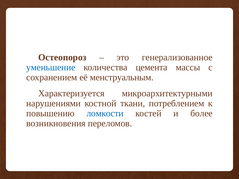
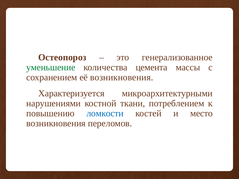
уменьшение colour: blue -> green
её менструальным: менструальным -> возникновения
более: более -> место
